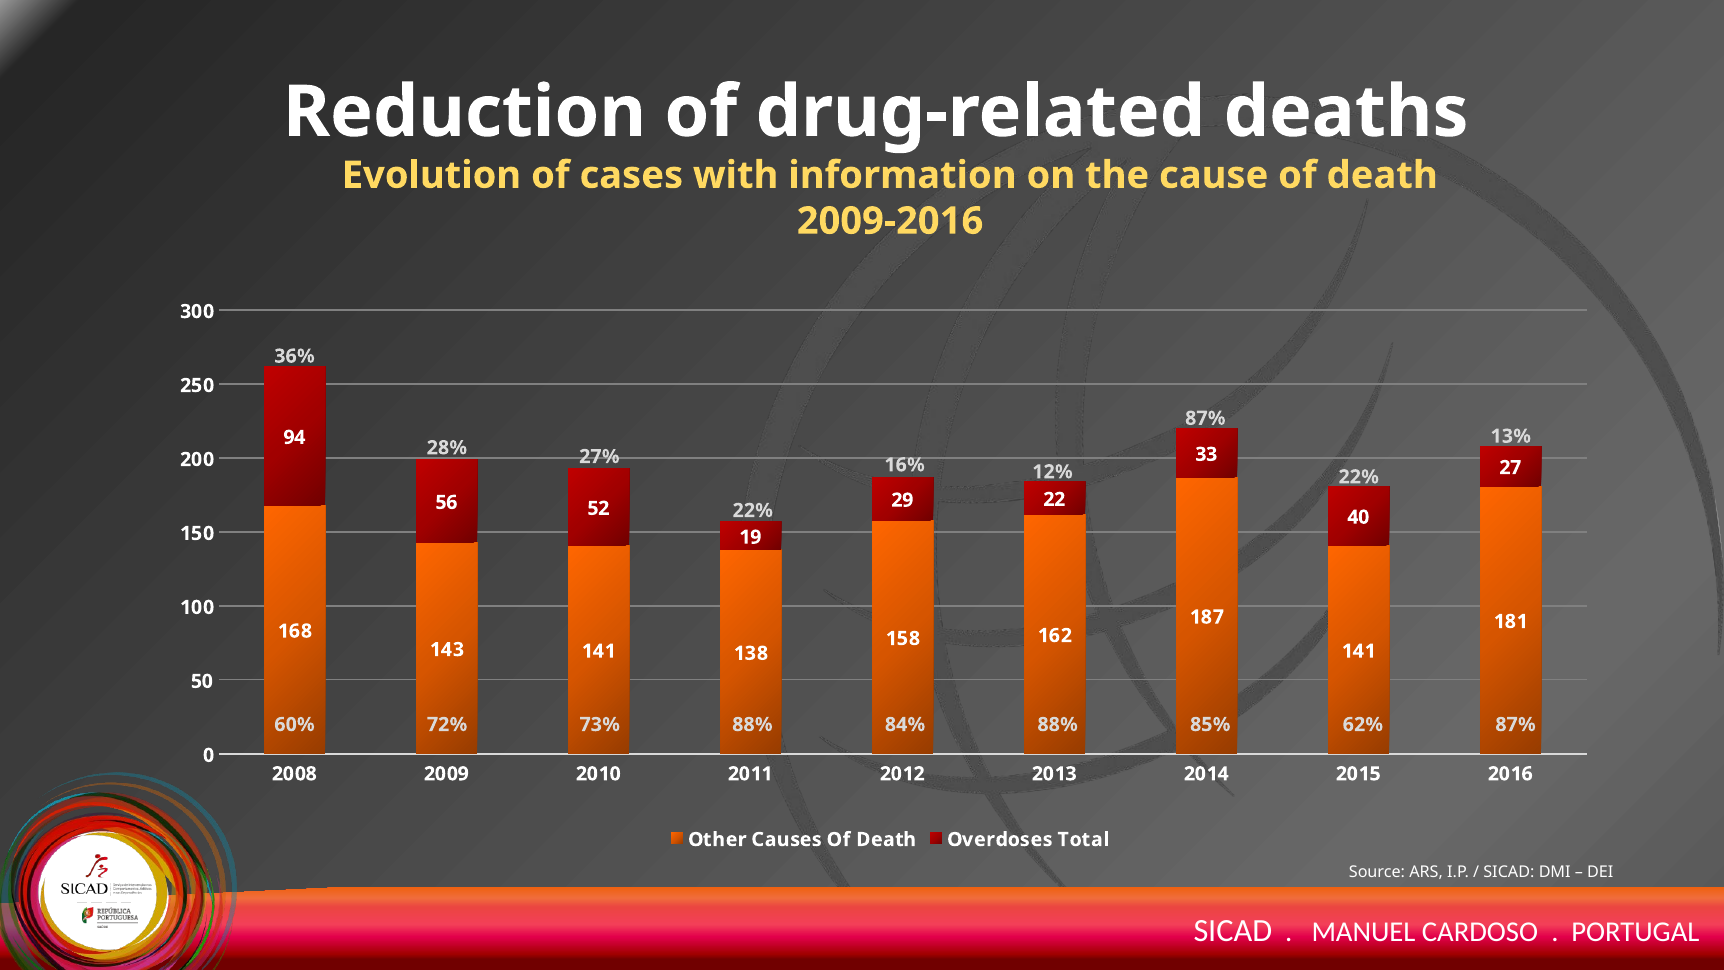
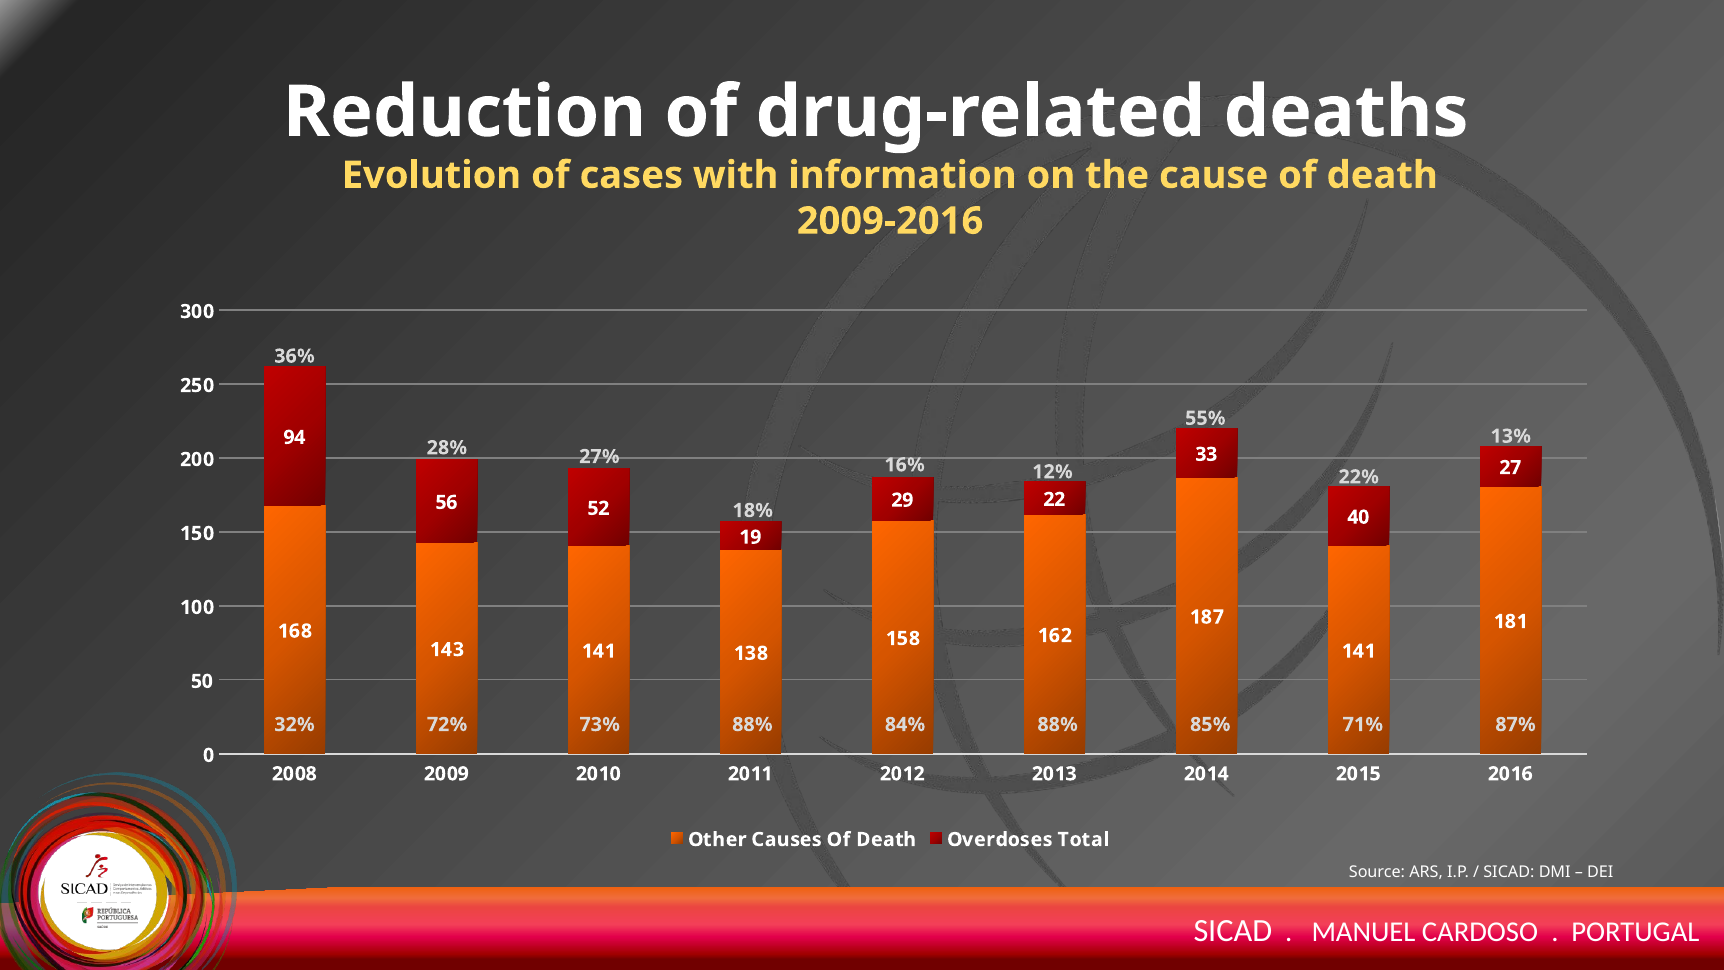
87% at (1205, 418): 87% -> 55%
22% at (753, 511): 22% -> 18%
60%: 60% -> 32%
62%: 62% -> 71%
